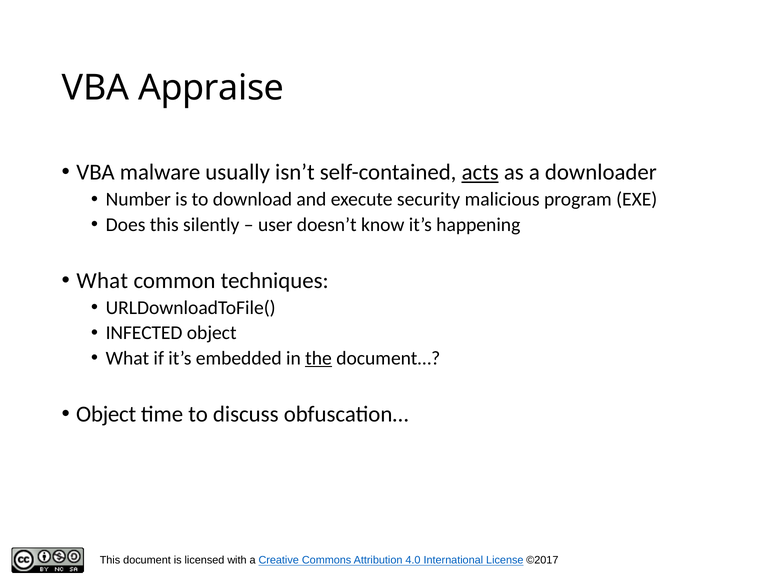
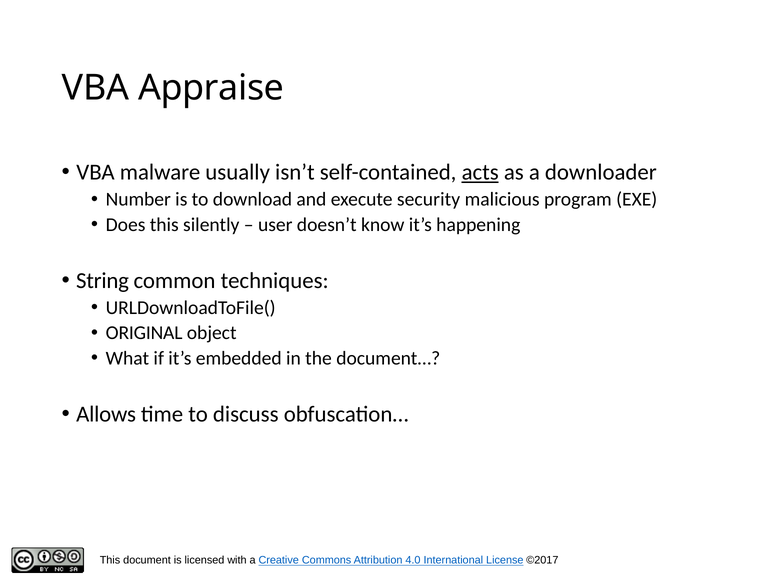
What at (102, 281): What -> String
INFECTED: INFECTED -> ORIGINAL
the underline: present -> none
Object at (106, 415): Object -> Allows
